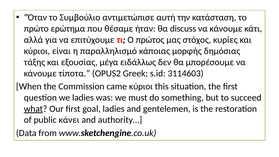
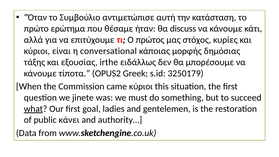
παραλληλισμό: παραλληλισμό -> conversational
μέγα: μέγα -> irthe
3114603: 3114603 -> 3250179
we ladies: ladies -> jinete
